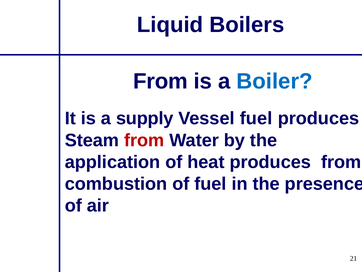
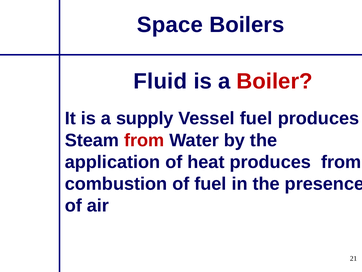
Liquid: Liquid -> Space
From at (161, 81): From -> Fluid
Boiler colour: blue -> red
